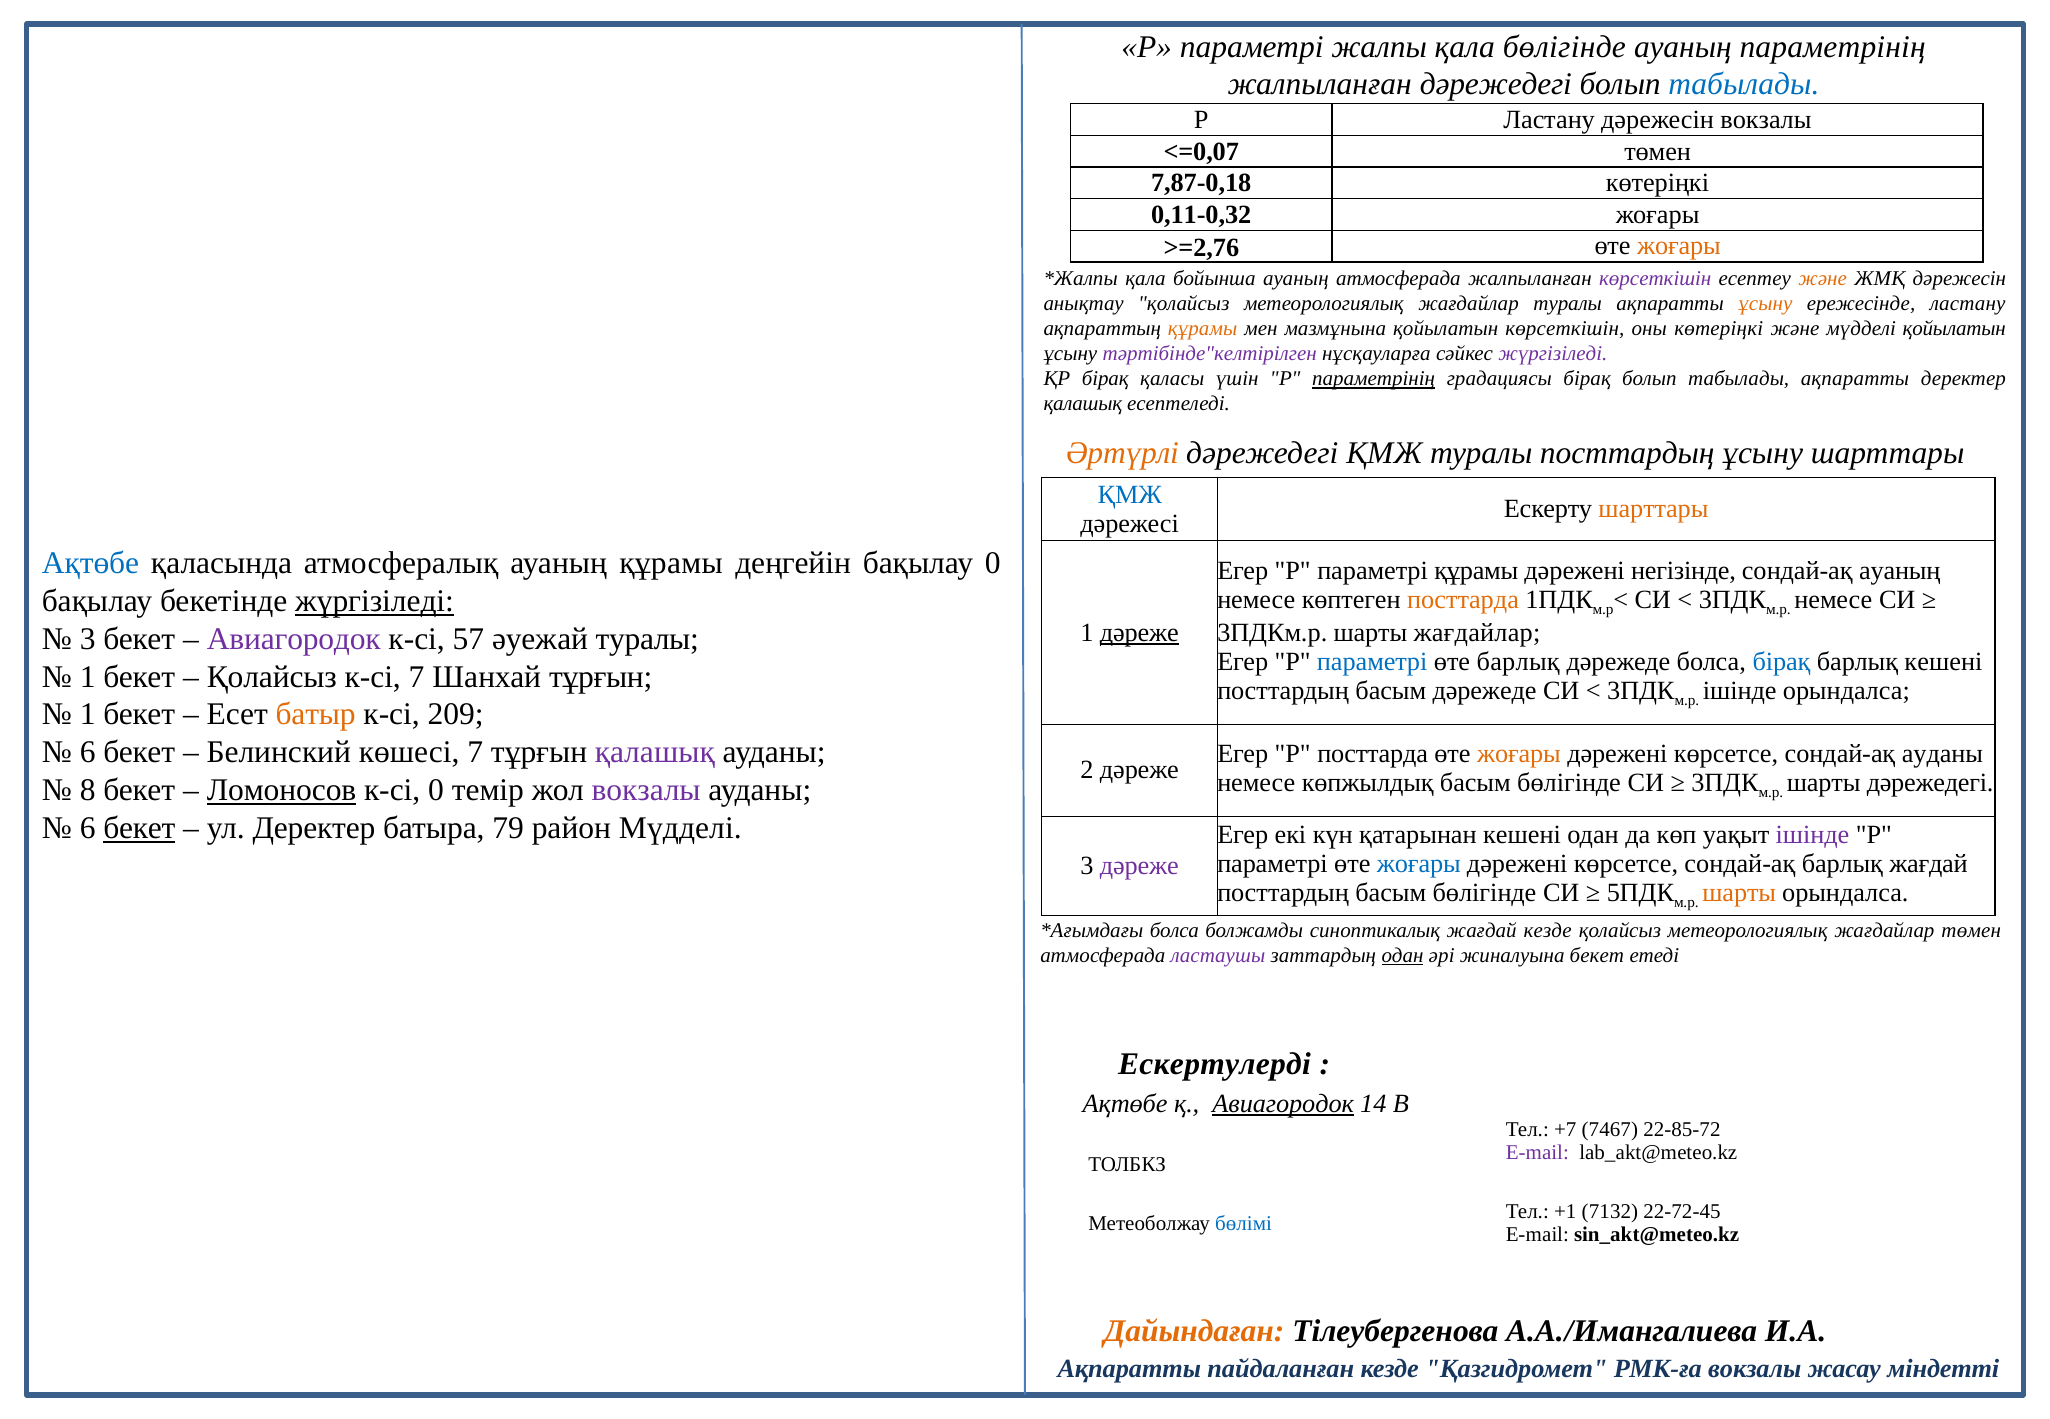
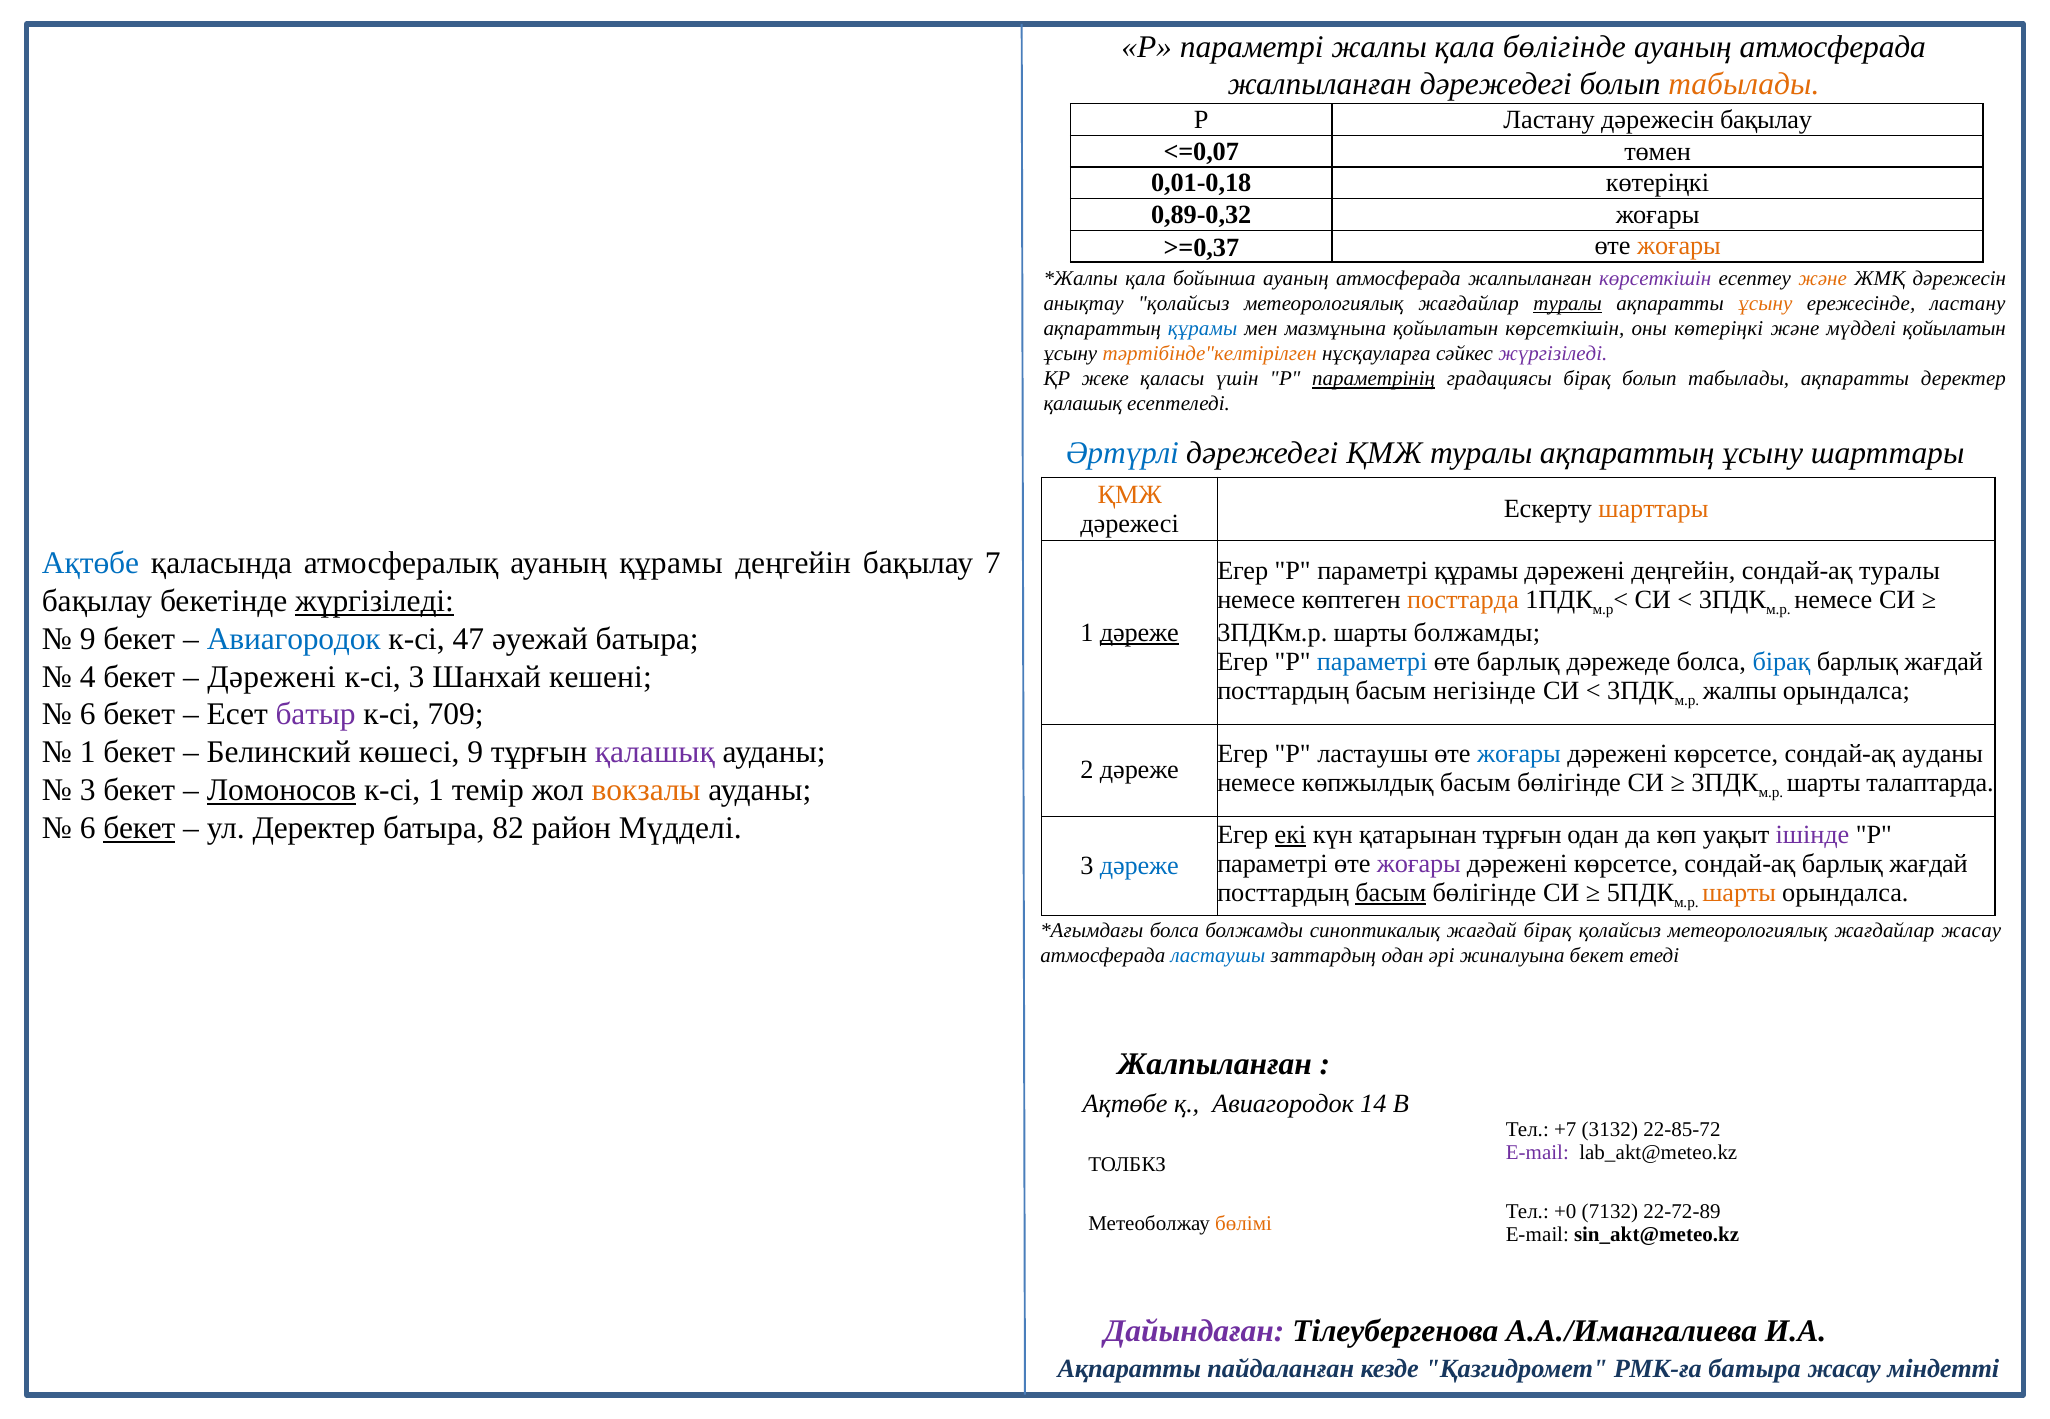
параметрінің at (1833, 47): параметрінің -> атмосферада
табылады at (1744, 85) colour: blue -> orange
дәрежесін вокзалы: вокзалы -> бақылау
7,87-0,18: 7,87-0,18 -> 0,01-0,18
0,11-0,32: 0,11-0,32 -> 0,89-0,32
>=2,76: >=2,76 -> >=0,37
туралы at (1568, 303) underline: none -> present
құрамы at (1203, 329) colour: orange -> blue
тәртібінде"келтірілген colour: purple -> orange
ҚР бірақ: бірақ -> жеке
Әртүрлі colour: orange -> blue
туралы посттардың: посттардың -> ақпараттың
ҚМЖ at (1130, 495) colour: blue -> orange
бақылау 0: 0 -> 7
дәрежені негізінде: негізінде -> деңгейін
сондай-ақ ауаның: ауаның -> туралы
шарты жағдайлар: жағдайлар -> болжамды
3 at (88, 639): 3 -> 9
Авиагородок at (294, 639) colour: purple -> blue
57: 57 -> 47
әуежай туралы: туралы -> батыра
кешені at (1944, 662): кешені -> жағдай
1 at (88, 677): 1 -> 4
Қолайсыз at (272, 677): Қолайсыз -> Дәрежені
к-сі 7: 7 -> 3
Шанхай тұрғын: тұрғын -> кешені
басым дәрежеде: дәрежеде -> негізінде
ішінде at (1740, 691): ішінде -> жалпы
1 at (88, 715): 1 -> 6
батыр colour: orange -> purple
209: 209 -> 709
6 at (88, 753): 6 -> 1
көшесі 7: 7 -> 9
Р посттарда: посттарда -> ластаушы
жоғары at (1519, 754) colour: orange -> blue
шарты дәрежедегі: дәрежедегі -> талаптарда
8 at (88, 790): 8 -> 3
к-сі 0: 0 -> 1
вокзалы at (646, 790) colour: purple -> orange
79: 79 -> 82
екі underline: none -> present
қатарынан кешені: кешені -> тұрғын
жоғары at (1419, 864) colour: blue -> purple
дәреже at (1139, 866) colour: purple -> blue
басым at (1391, 893) underline: none -> present
жағдай кезде: кезде -> бірақ
жағдайлар төмен: төмен -> жасау
ластаушы at (1218, 956) colour: purple -> blue
одан at (1402, 956) underline: present -> none
Ескертулерді at (1215, 1064): Ескертулерді -> Жалпыланған
Авиагородок at (1283, 1104) underline: present -> none
7467: 7467 -> 3132
+1: +1 -> +0
22-72-45: 22-72-45 -> 22-72-89
бөлімі colour: blue -> orange
Дайындаған colour: orange -> purple
РМК-ға вокзалы: вокзалы -> батыра
